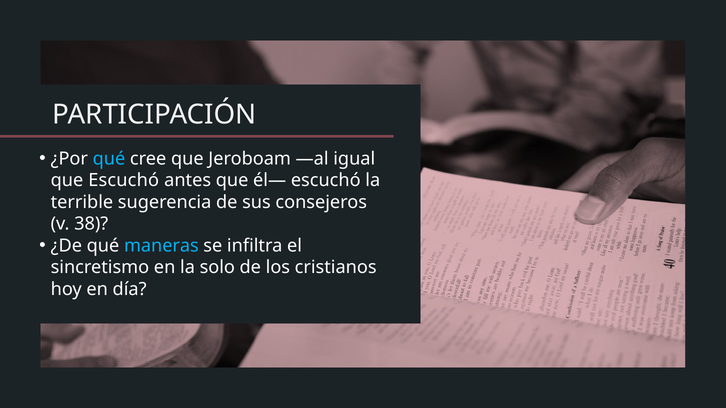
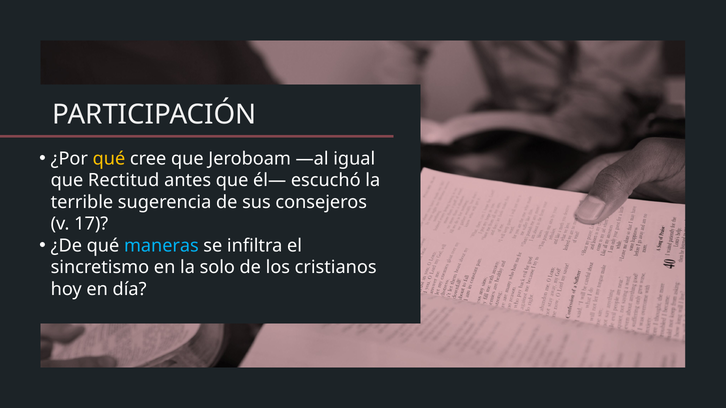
qué at (109, 159) colour: light blue -> yellow
que Escuchó: Escuchó -> Rectitud
38: 38 -> 17
